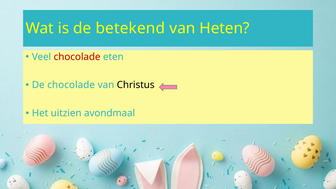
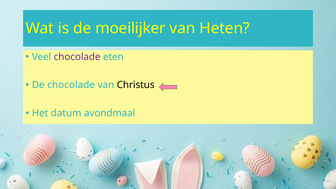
betekend: betekend -> moeilijker
chocolade at (77, 57) colour: red -> purple
uitzien: uitzien -> datum
